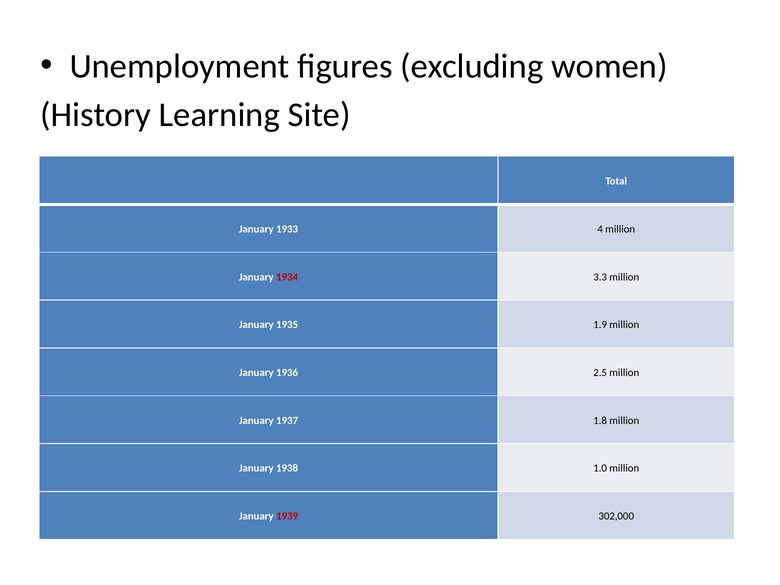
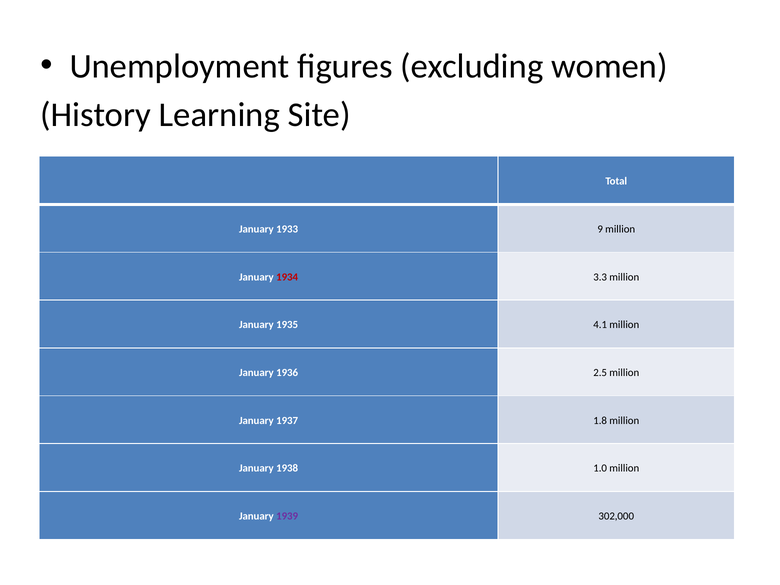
4: 4 -> 9
1.9: 1.9 -> 4.1
1939 colour: red -> purple
